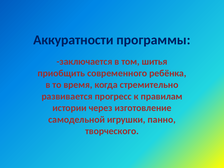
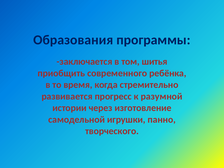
Аккуратности: Аккуратности -> Образования
правилам: правилам -> разумной
